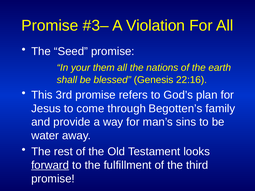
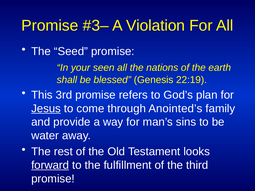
them: them -> seen
22:16: 22:16 -> 22:19
Jesus underline: none -> present
Begotten’s: Begotten’s -> Anointed’s
